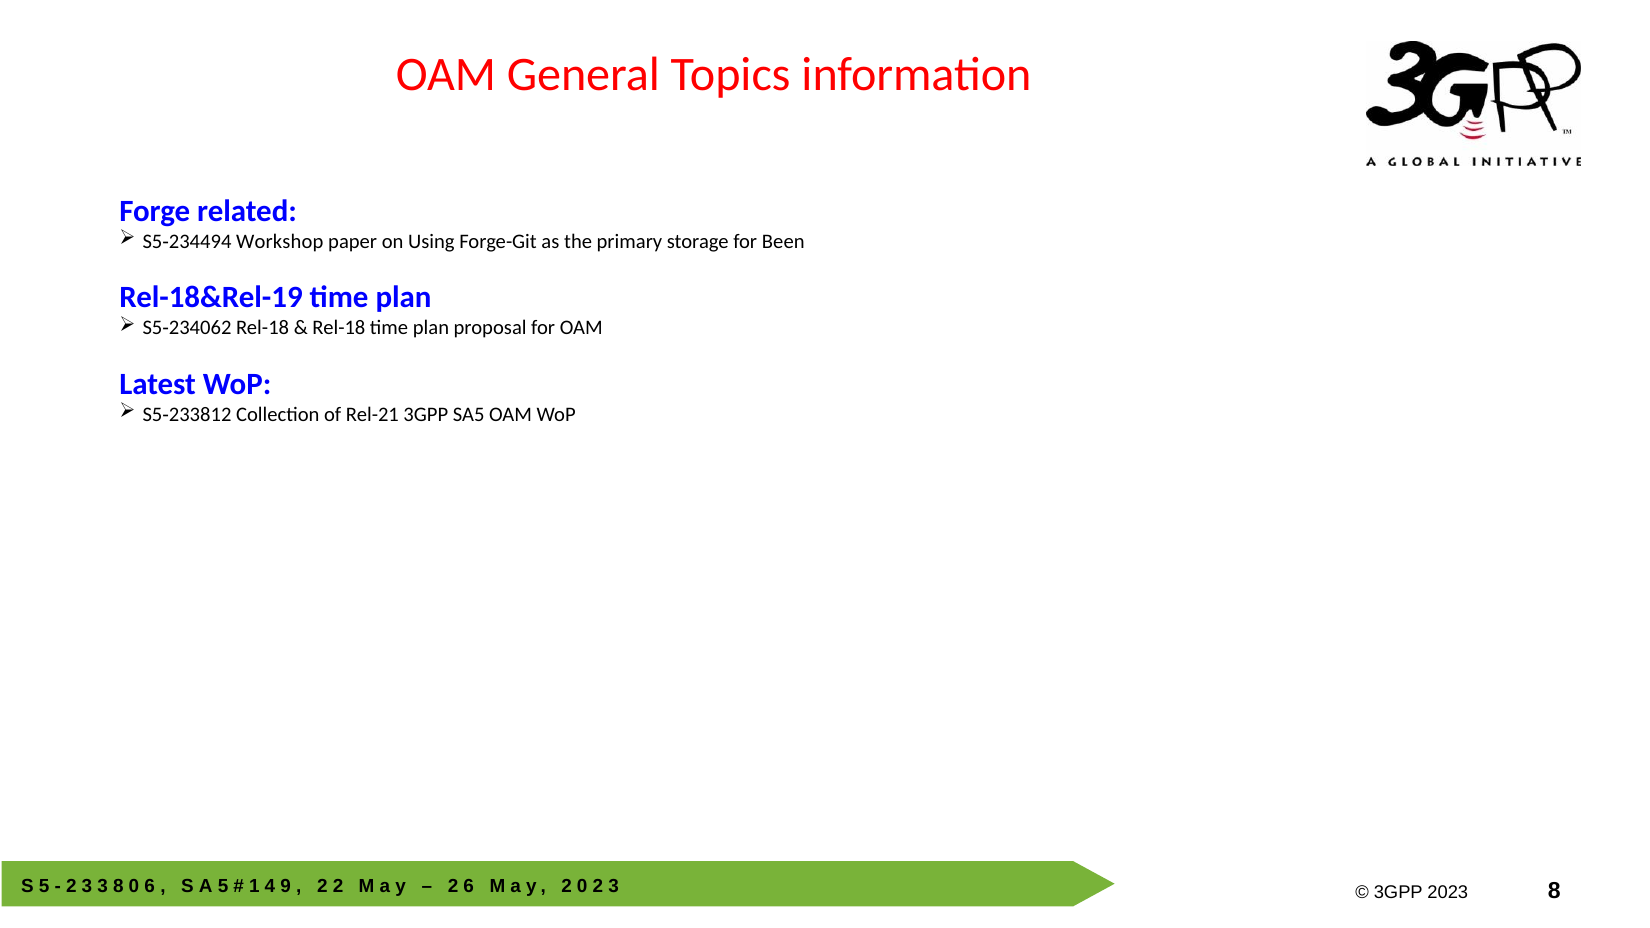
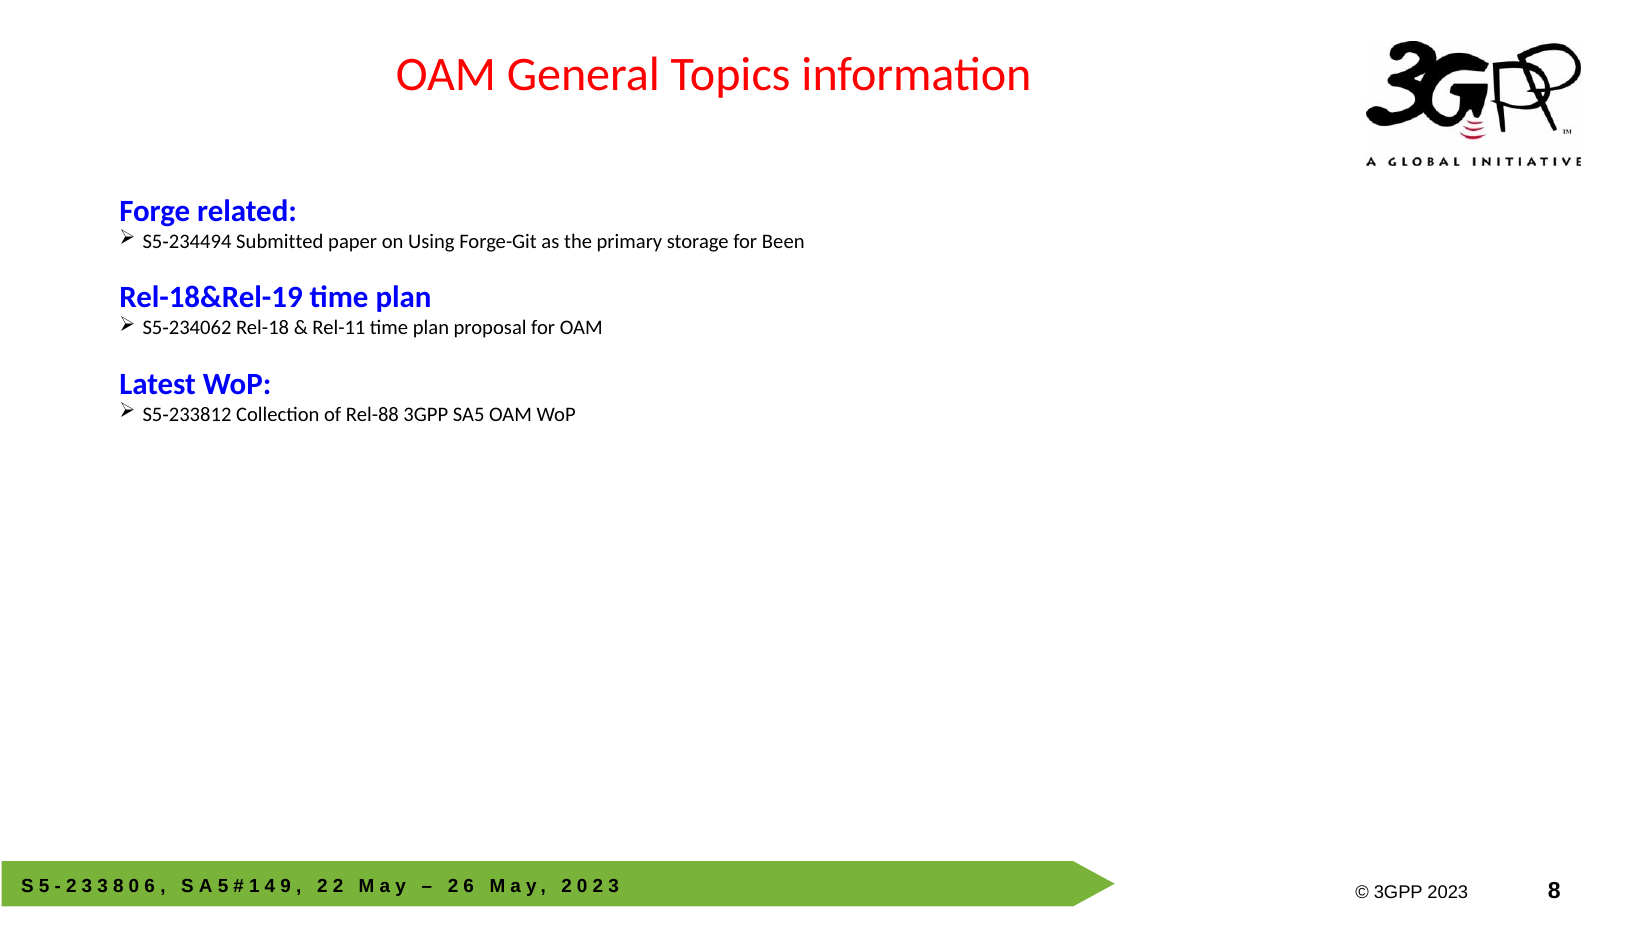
Workshop: Workshop -> Submitted
Rel-18 at (339, 328): Rel-18 -> Rel-11
Rel-21: Rel-21 -> Rel-88
